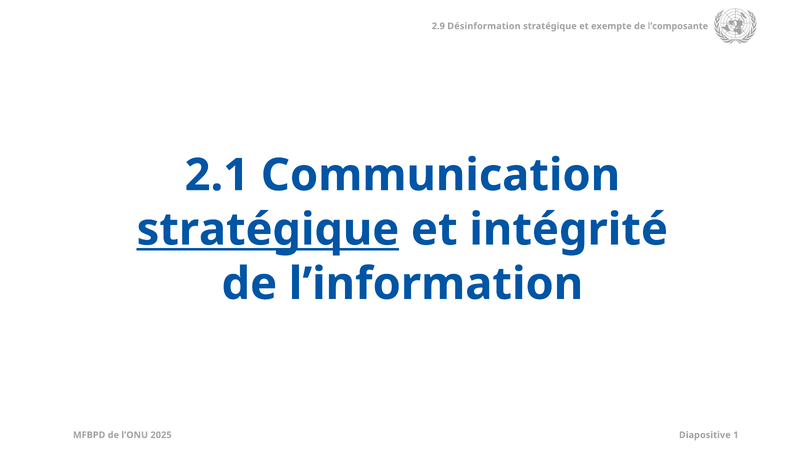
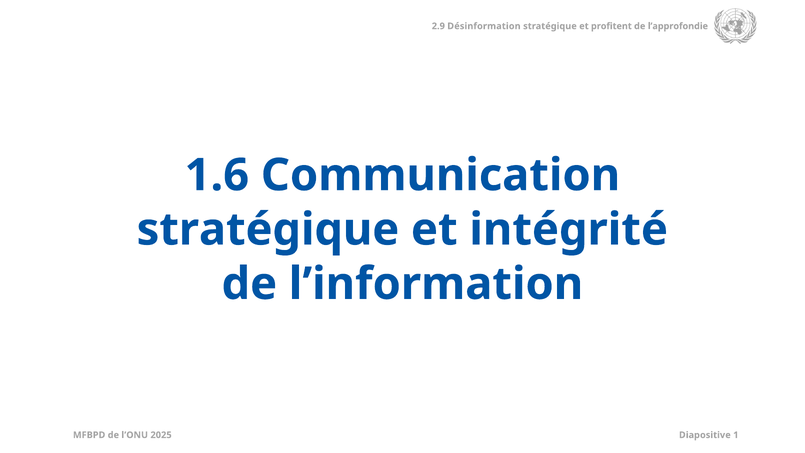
exempte: exempte -> profitent
l’composante: l’composante -> l’approfondie
2.1: 2.1 -> 1.6
stratégique at (268, 230) underline: present -> none
